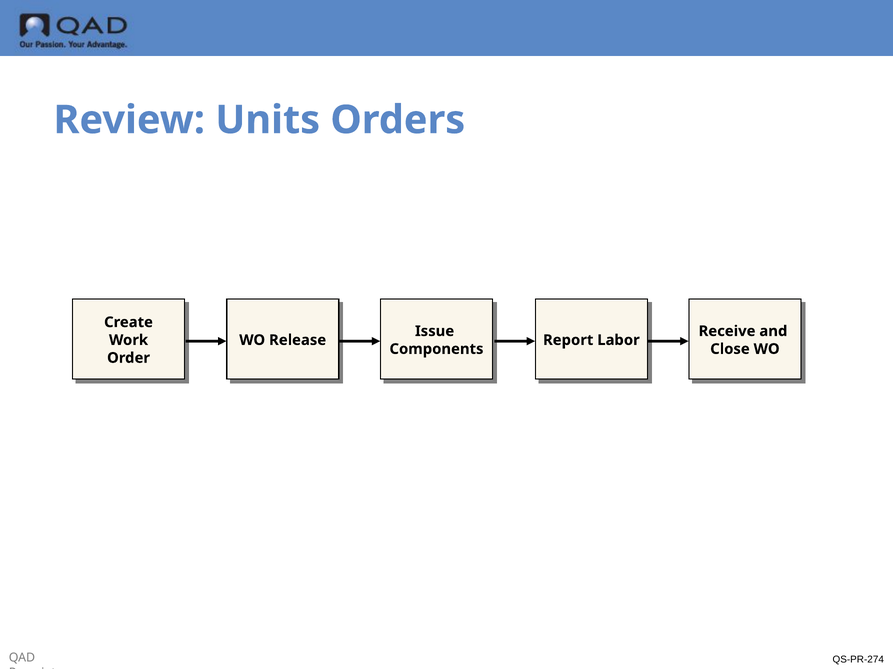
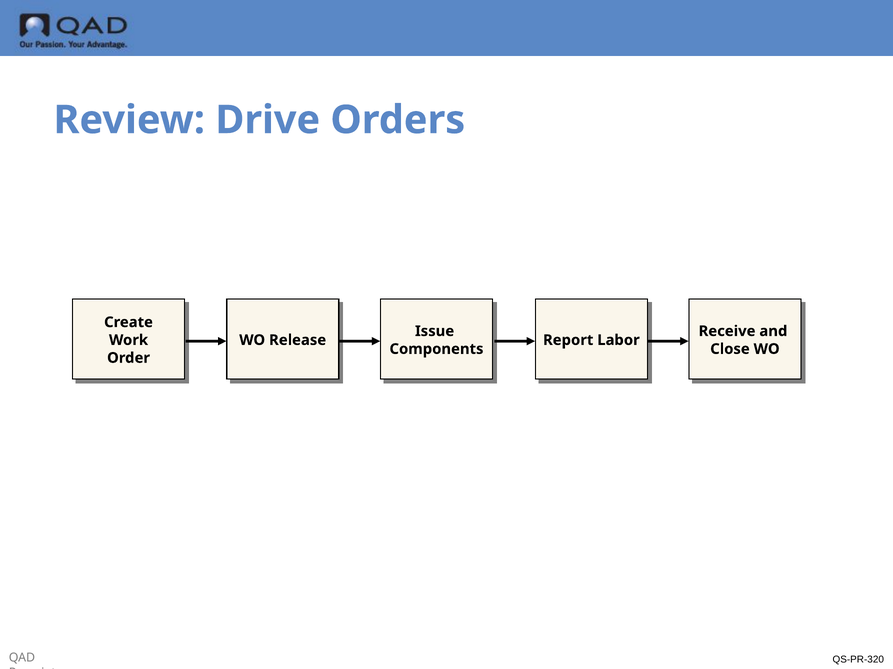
Units: Units -> Drive
QS-PR-274: QS-PR-274 -> QS-PR-320
